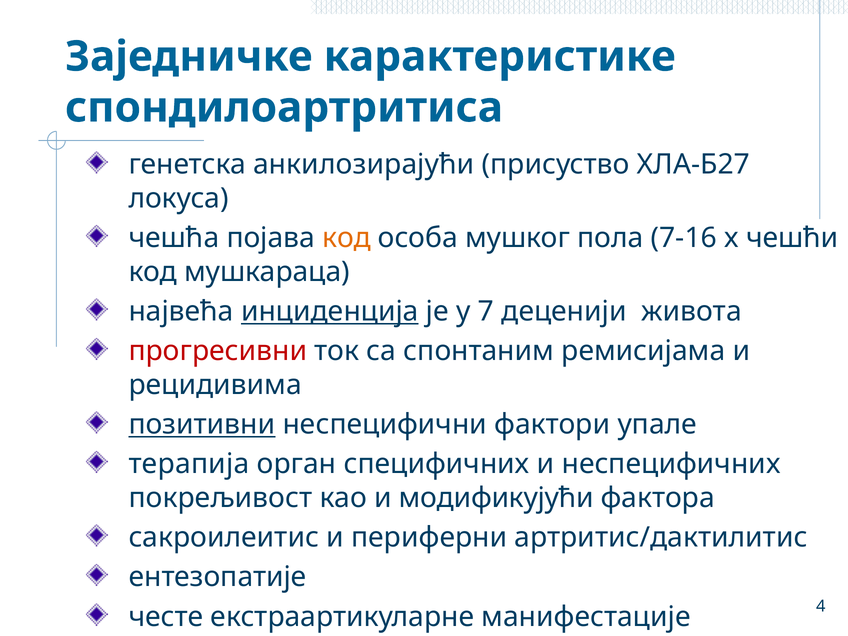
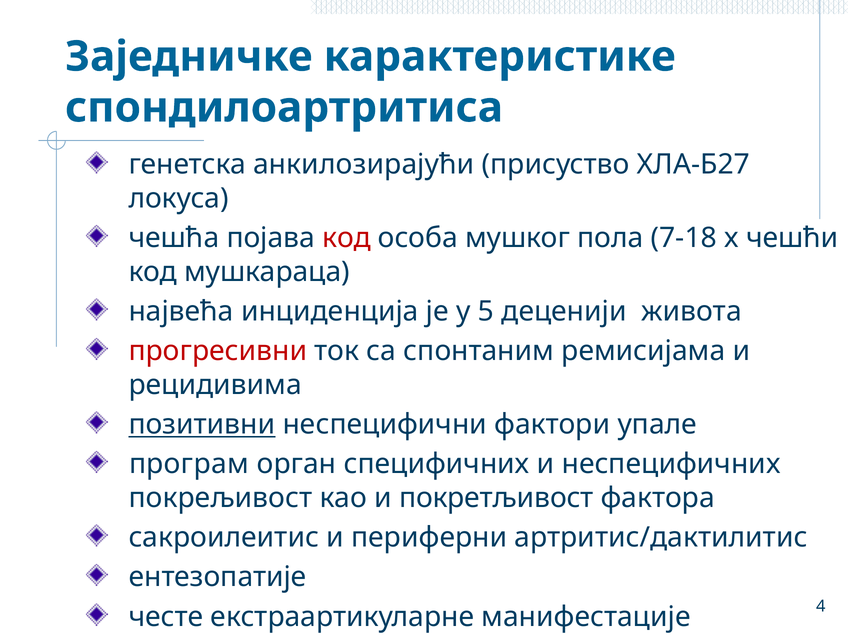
код at (347, 238) colour: orange -> red
7-16: 7-16 -> 7-18
инциденција underline: present -> none
7: 7 -> 5
терапија: терапија -> програм
модификујући: модификујући -> покретљивост
